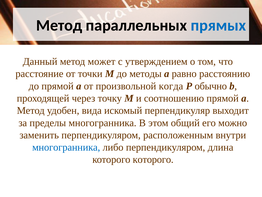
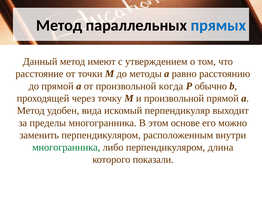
может: может -> имеют
и соотношению: соотношению -> произвольной
общий: общий -> основе
многогранника at (66, 147) colour: blue -> green
которого которого: которого -> показали
